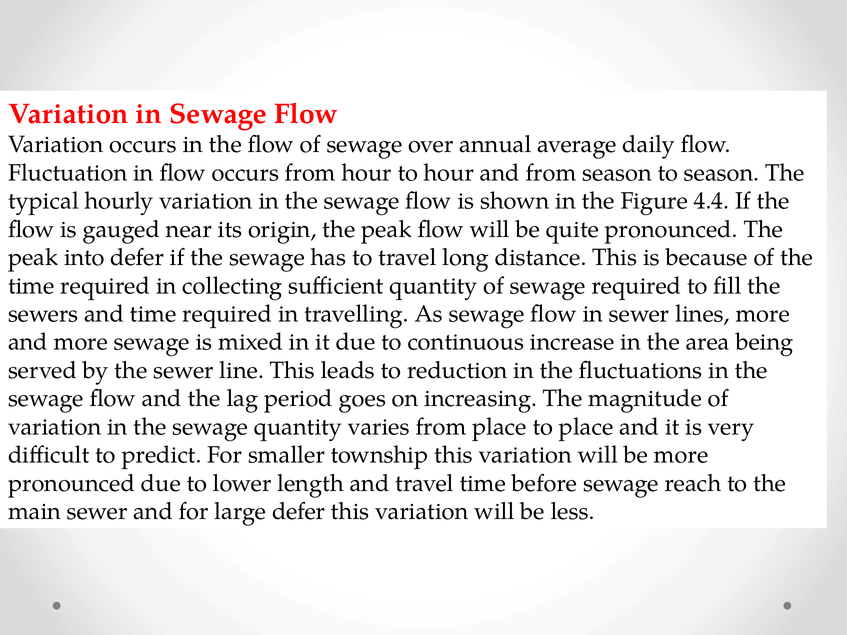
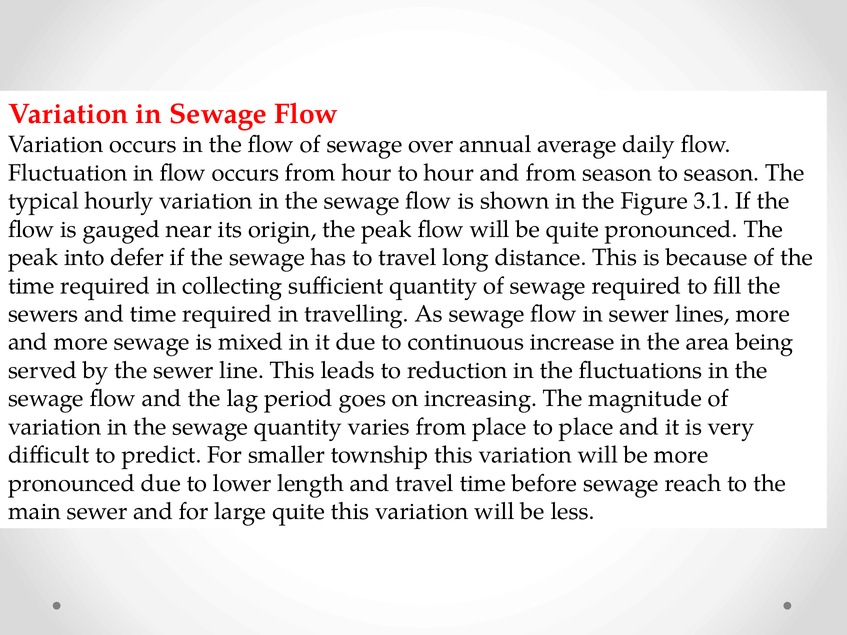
4.4: 4.4 -> 3.1
large defer: defer -> quite
